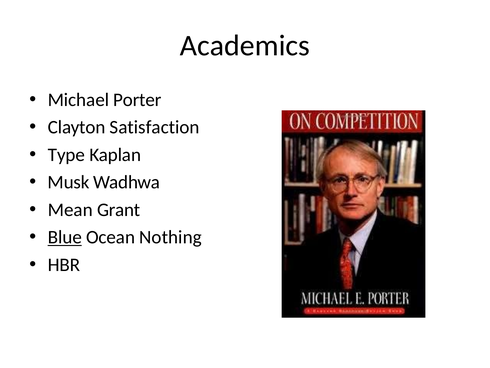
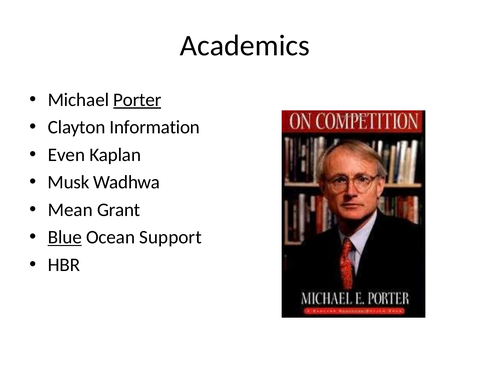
Porter underline: none -> present
Satisfaction: Satisfaction -> Information
Type: Type -> Even
Nothing: Nothing -> Support
